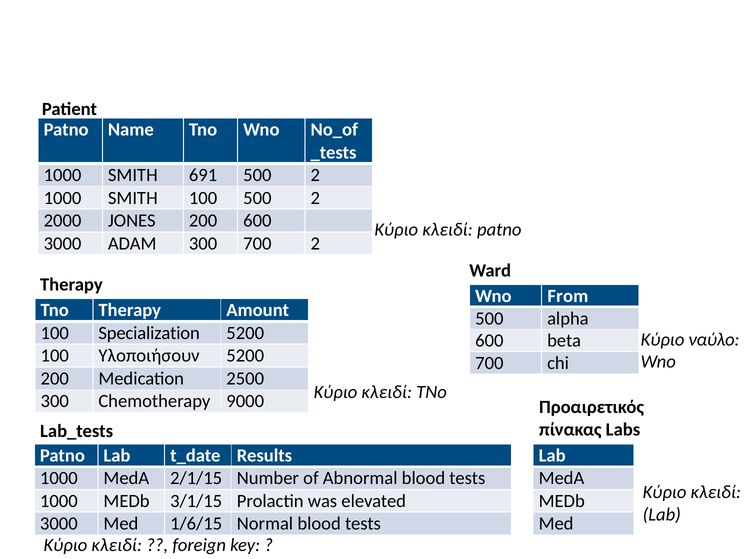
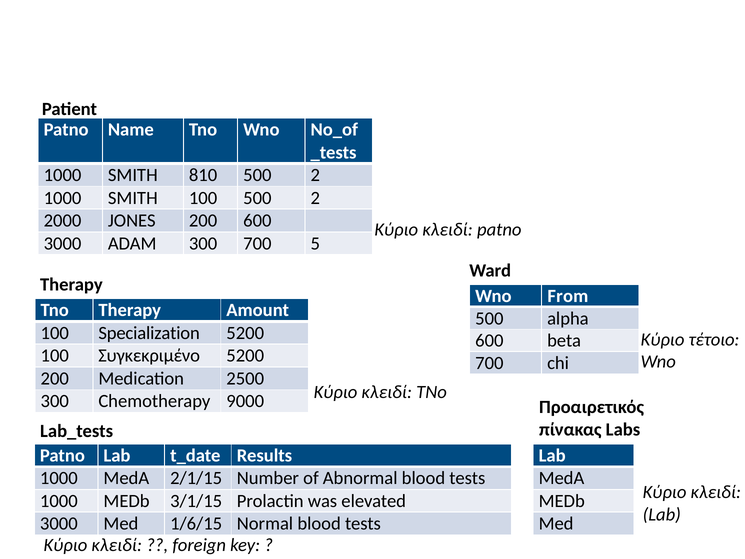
691: 691 -> 810
700 2: 2 -> 5
ναύλο: ναύλο -> τέτοιο
Υλοποιήσουν: Υλοποιήσουν -> Συγκεκριμένο
